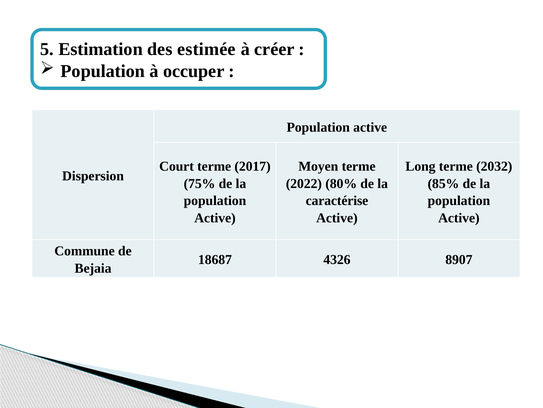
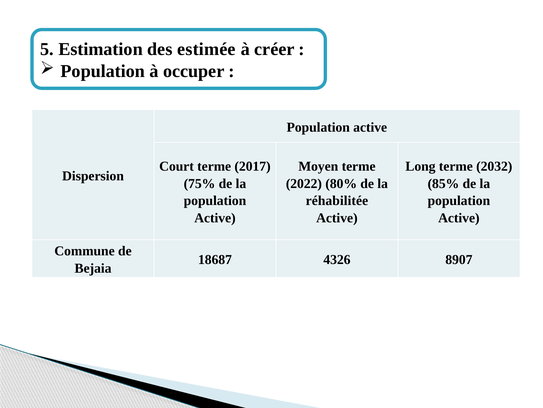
caractérise: caractérise -> réhabilitée
